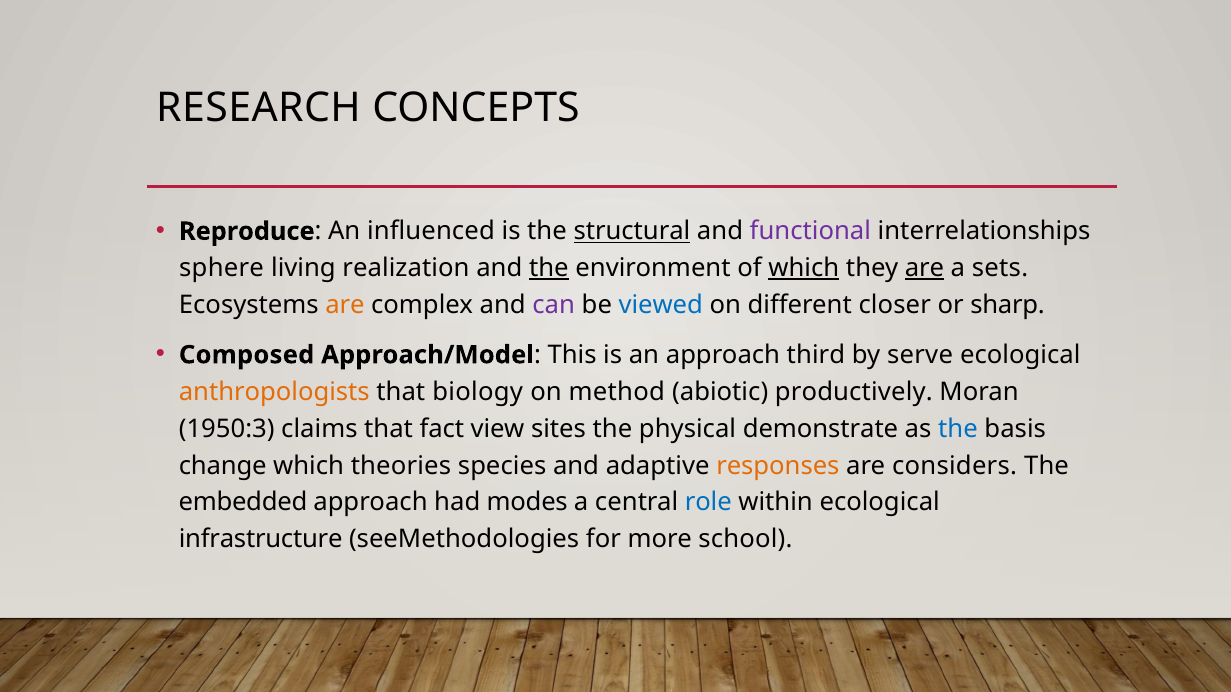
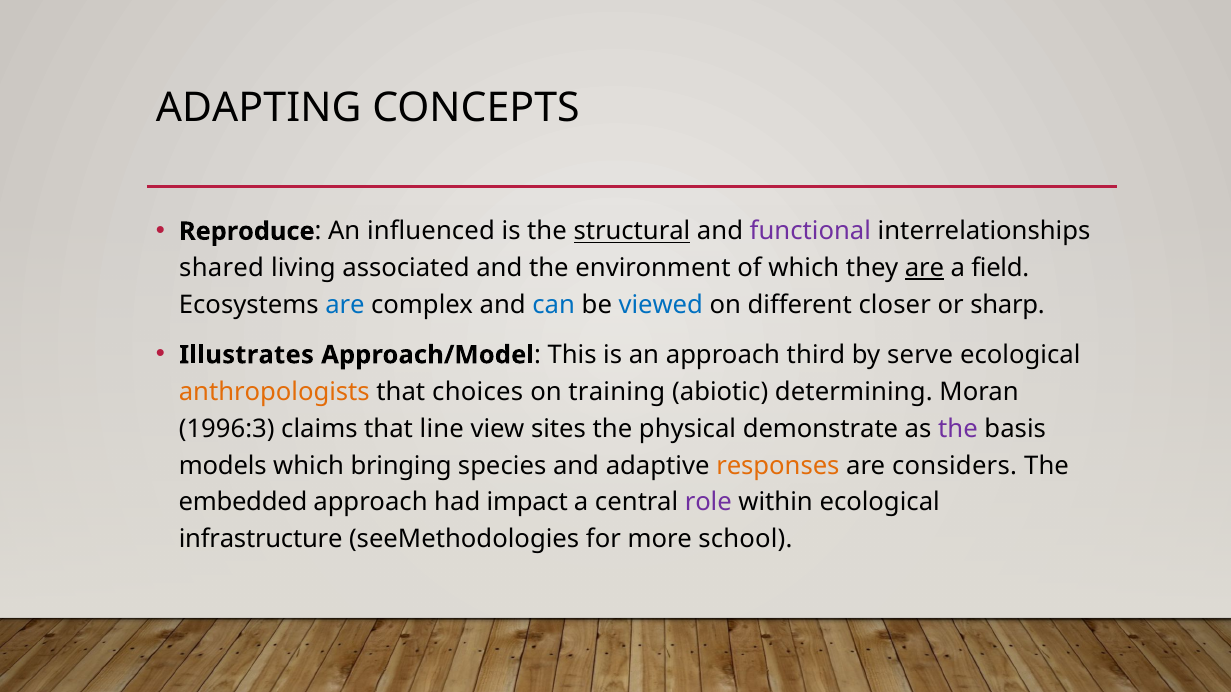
RESEARCH: RESEARCH -> ADAPTING
sphere: sphere -> shared
realization: realization -> associated
the at (549, 268) underline: present -> none
which at (804, 268) underline: present -> none
sets: sets -> field
are at (345, 305) colour: orange -> blue
can colour: purple -> blue
Composed: Composed -> Illustrates
biology: biology -> choices
method: method -> training
productively: productively -> determining
1950:3: 1950:3 -> 1996:3
fact: fact -> line
the at (958, 429) colour: blue -> purple
change: change -> models
theories: theories -> bringing
modes: modes -> impact
role colour: blue -> purple
